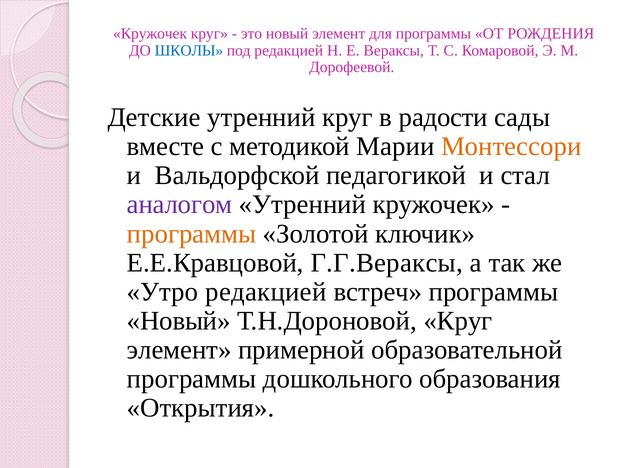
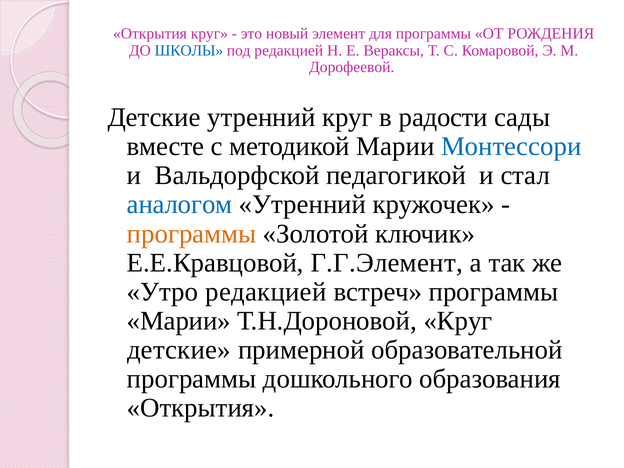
Кружочек at (150, 34): Кружочек -> Открытия
Монтессори colour: orange -> blue
аналогом colour: purple -> blue
Г.Г.Вераксы: Г.Г.Вераксы -> Г.Г.Элемент
Новый at (179, 321): Новый -> Марии
элемент at (179, 350): элемент -> детские
